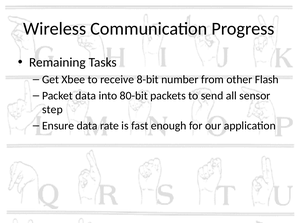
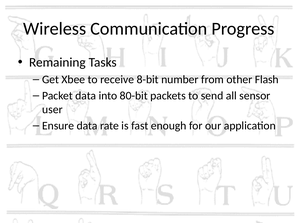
step: step -> user
